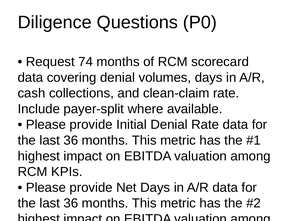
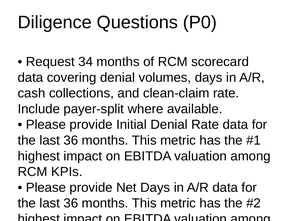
74: 74 -> 34
